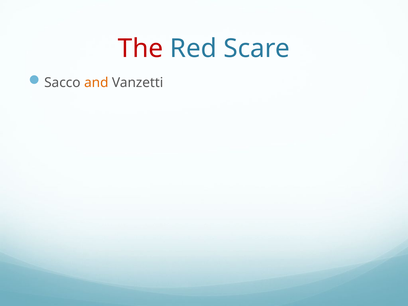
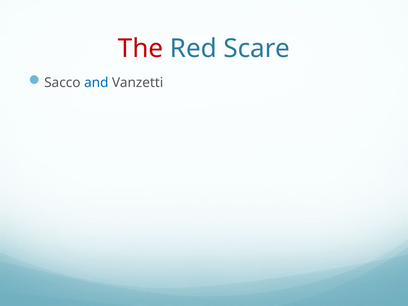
and colour: orange -> blue
